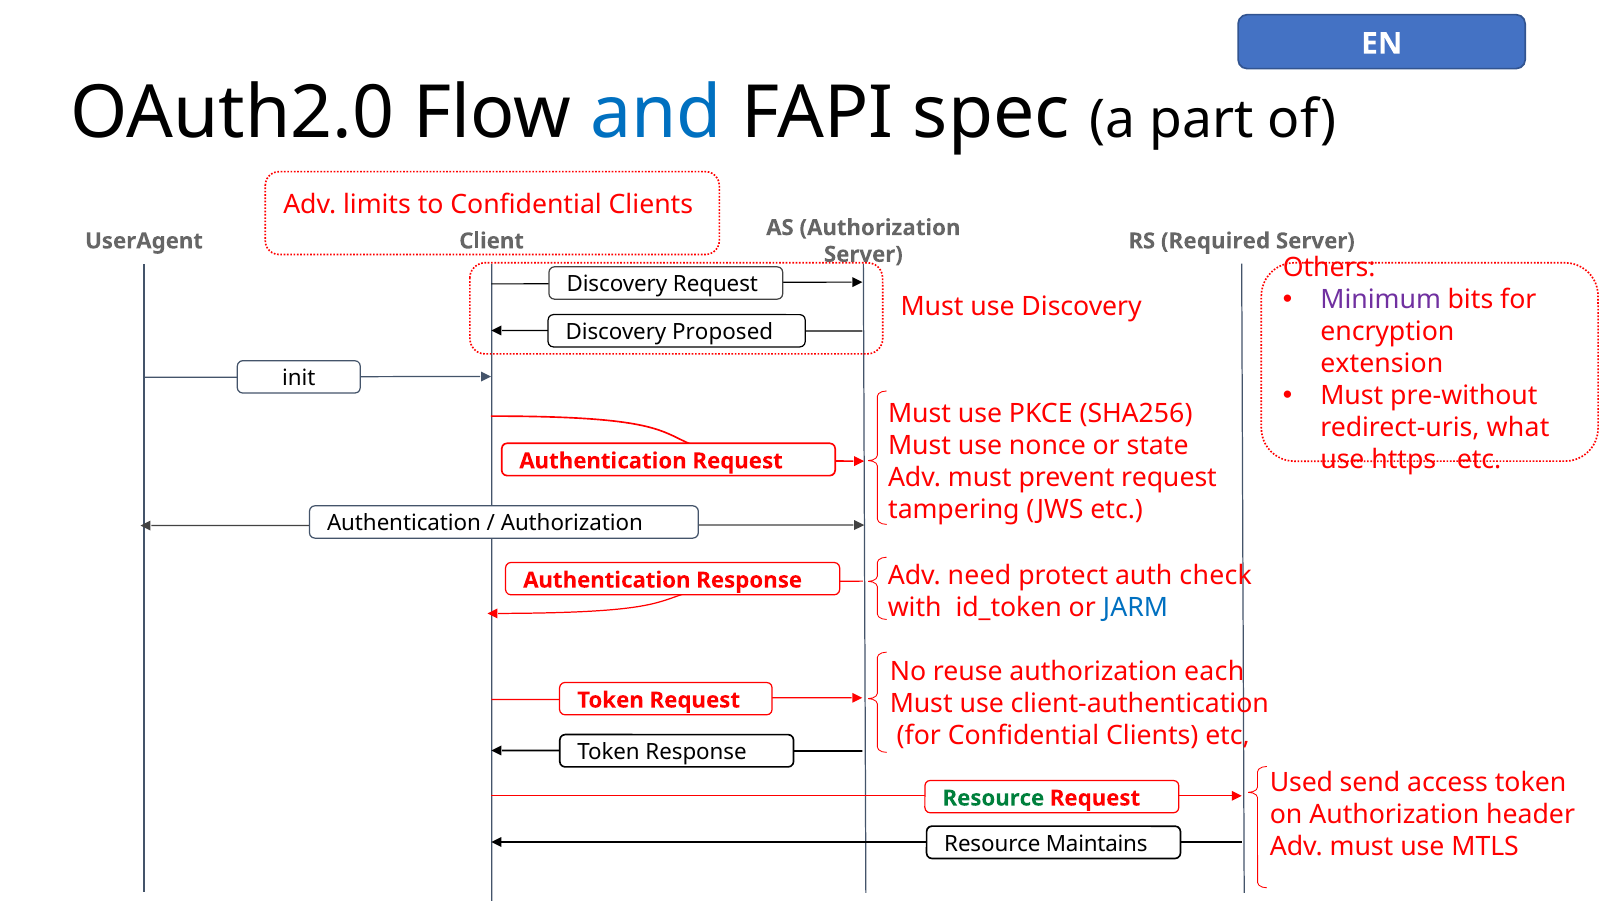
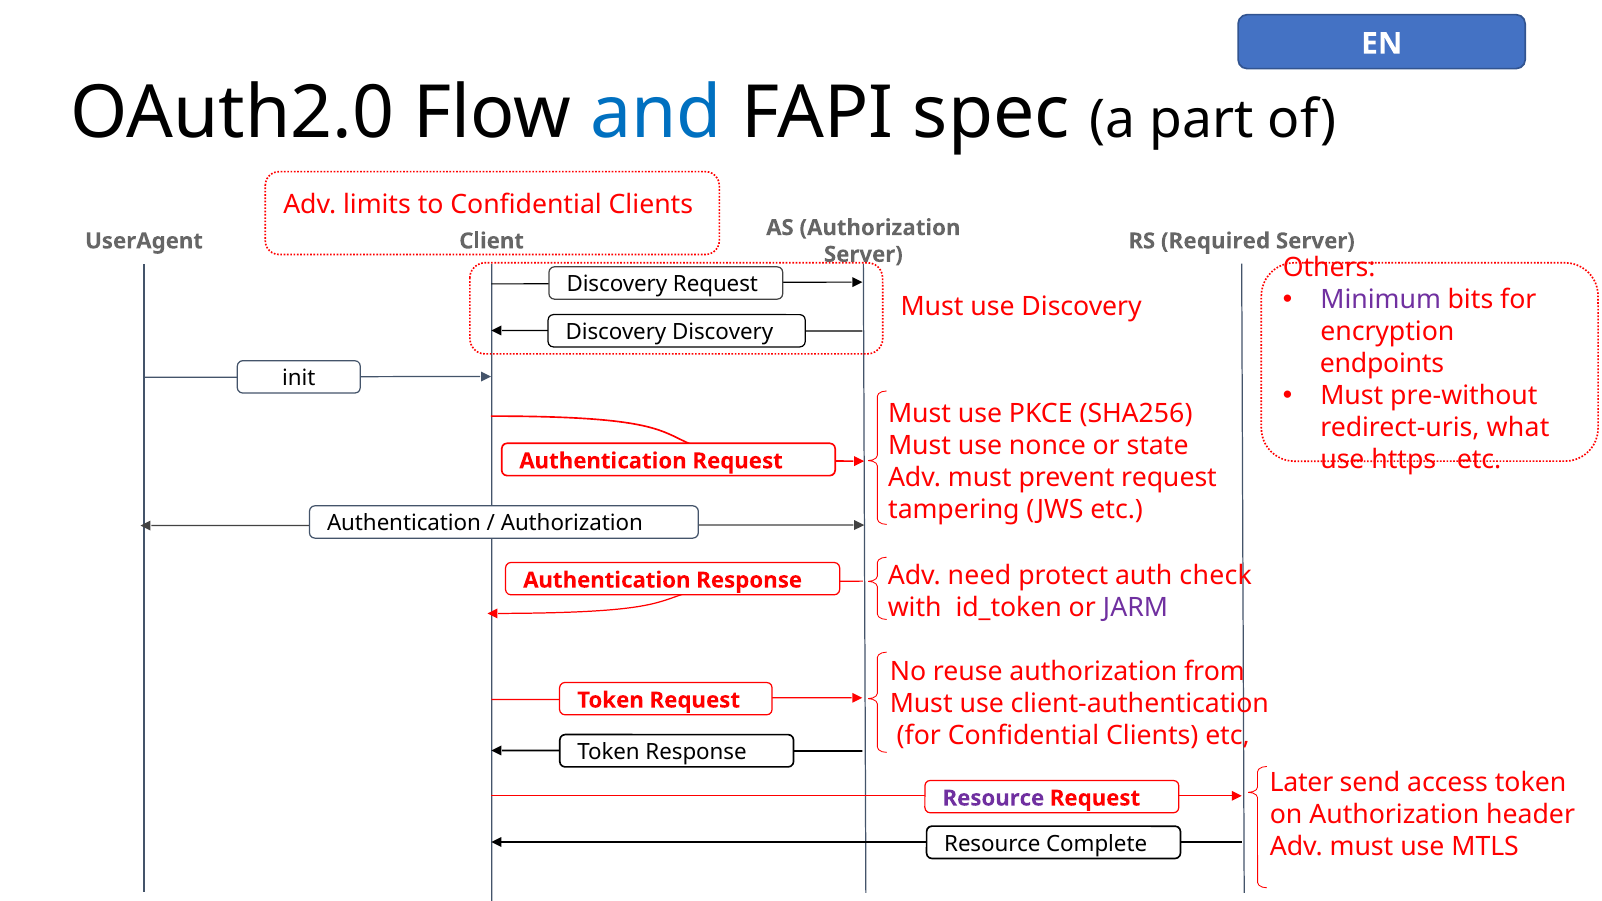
Discovery Proposed: Proposed -> Discovery
extension: extension -> endpoints
JARM colour: blue -> purple
each: each -> from
Used: Used -> Later
Resource at (993, 798) colour: green -> purple
Maintains: Maintains -> Complete
